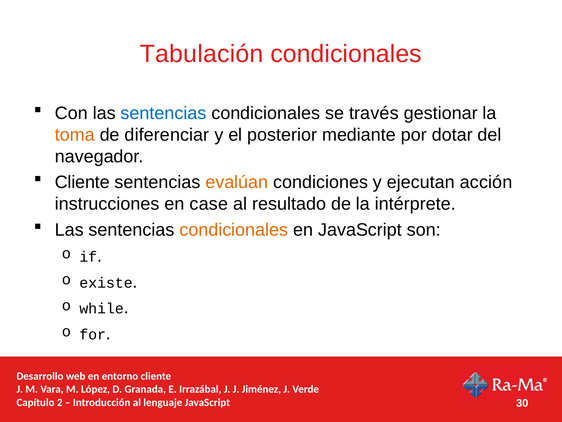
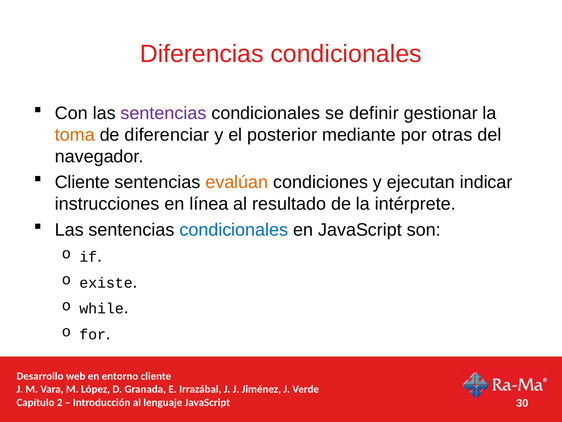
Tabulación: Tabulación -> Diferencias
sentencias at (164, 113) colour: blue -> purple
través: través -> definir
dotar: dotar -> otras
acción: acción -> indicar
case: case -> línea
condicionales at (234, 230) colour: orange -> blue
